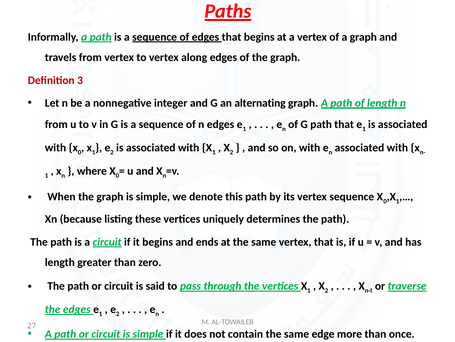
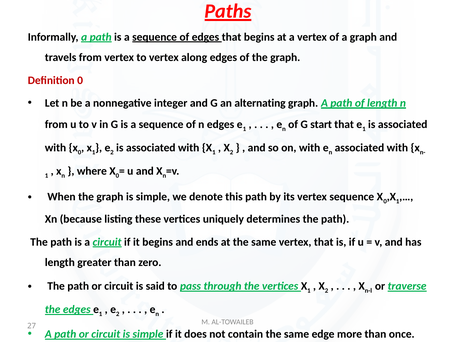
Definition 3: 3 -> 0
G path: path -> start
